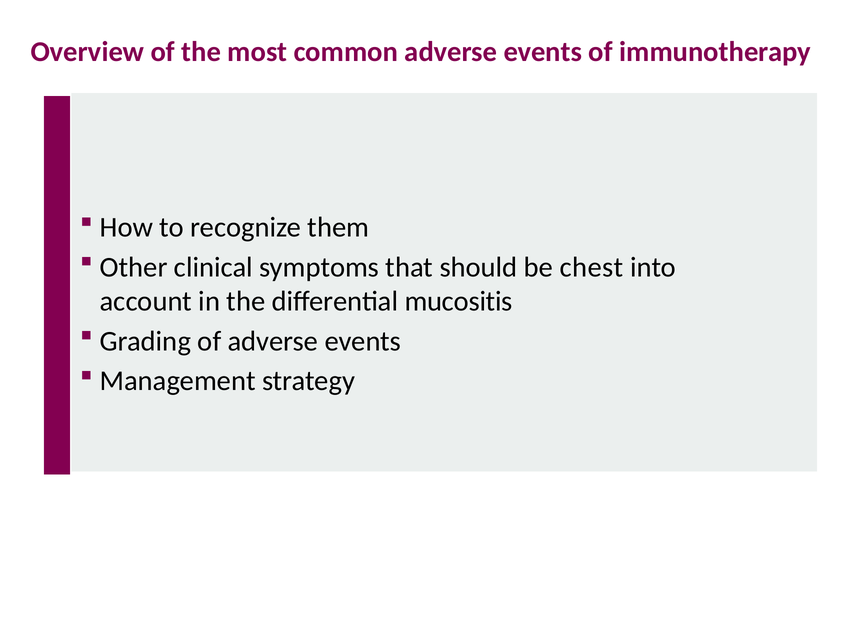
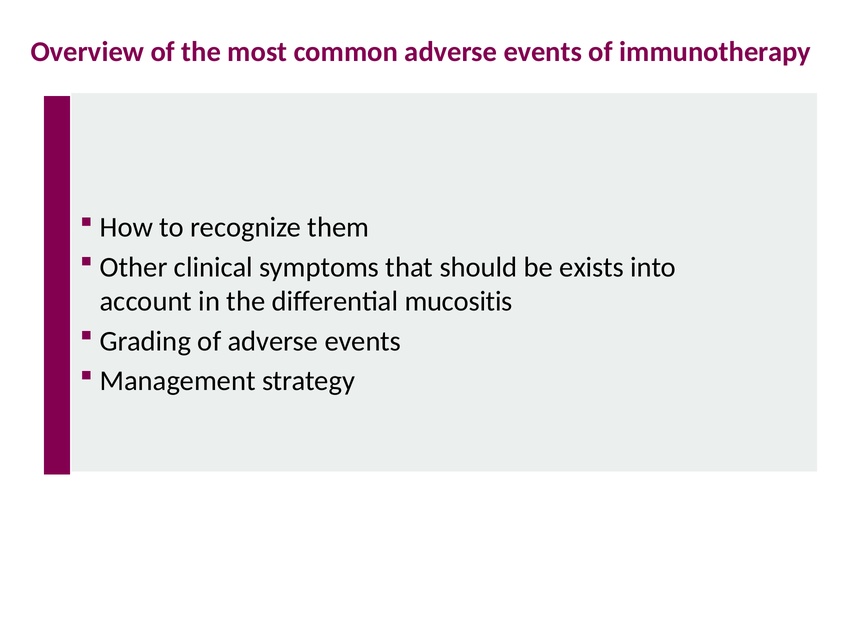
chest: chest -> exists
